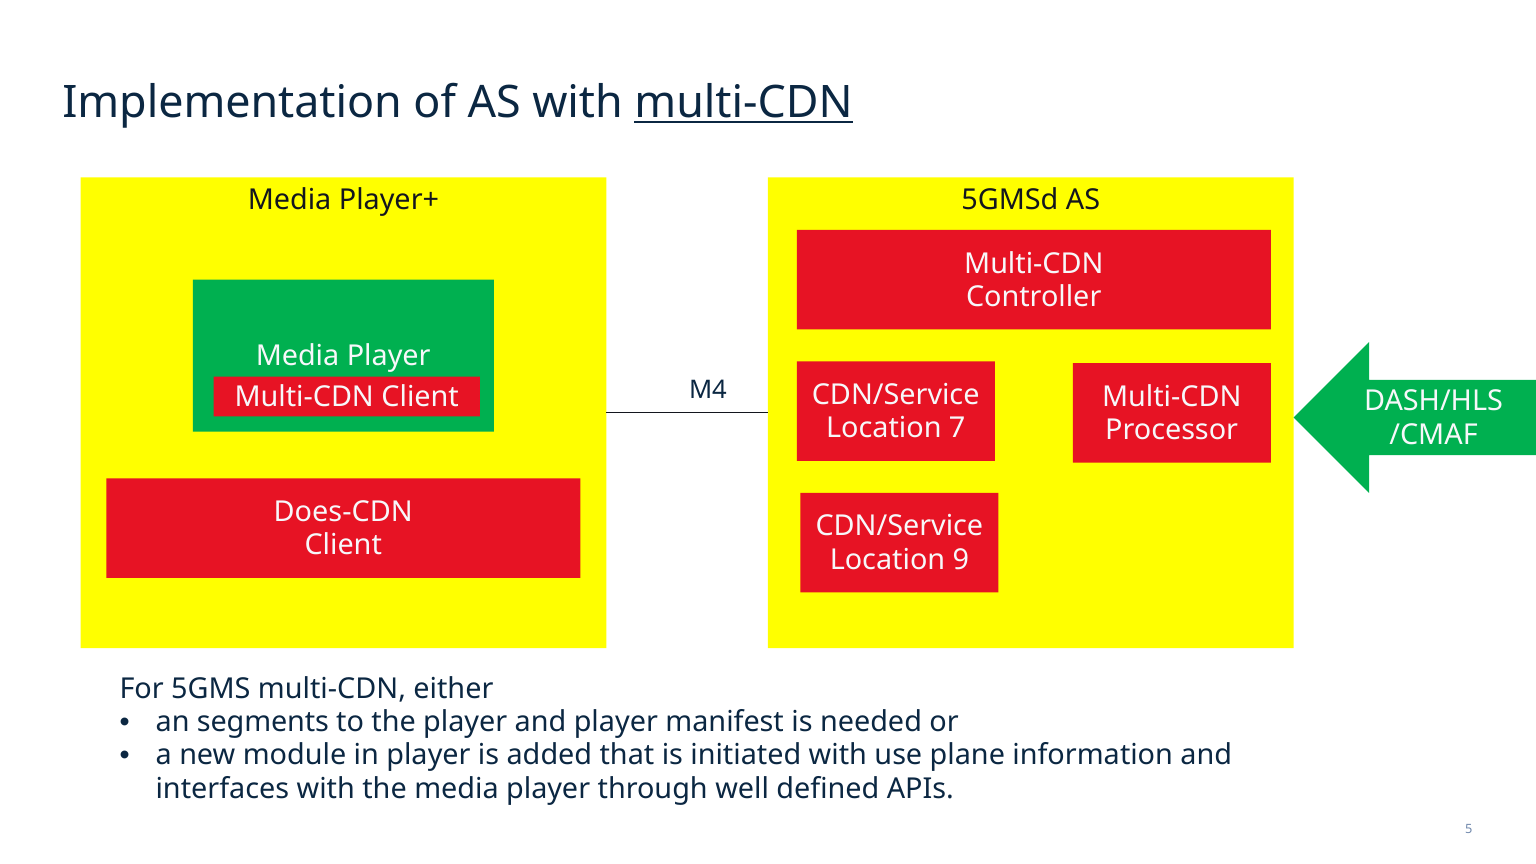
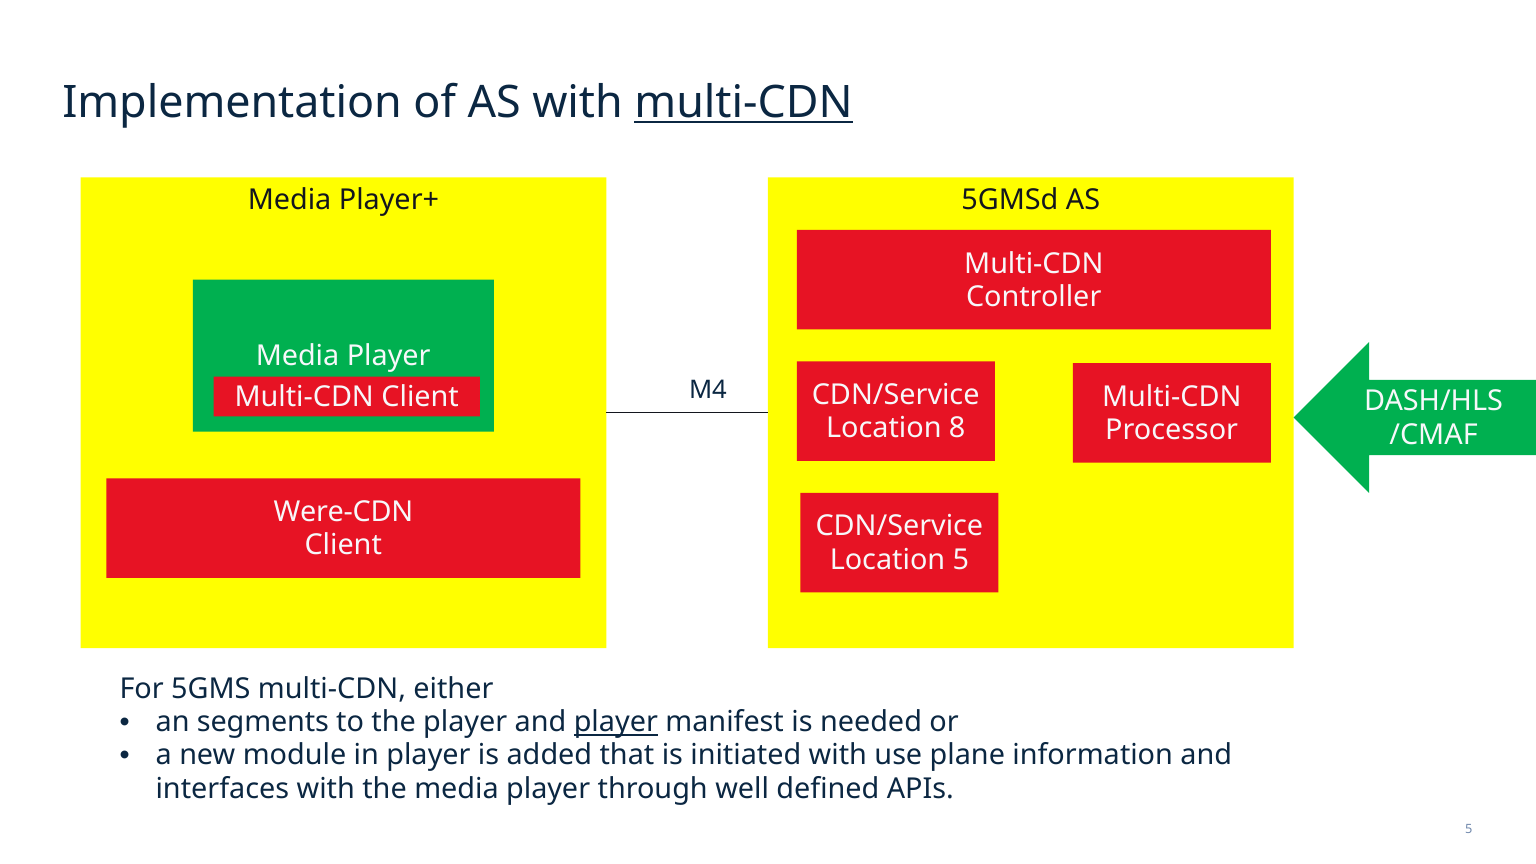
7: 7 -> 8
Does-CDN: Does-CDN -> Were-CDN
Location 9: 9 -> 5
player at (616, 722) underline: none -> present
